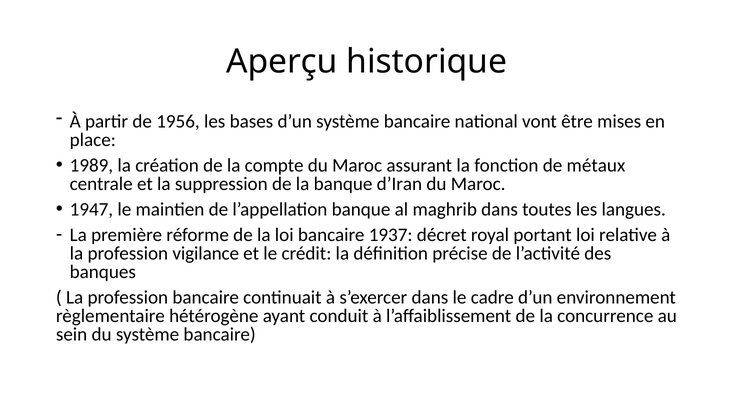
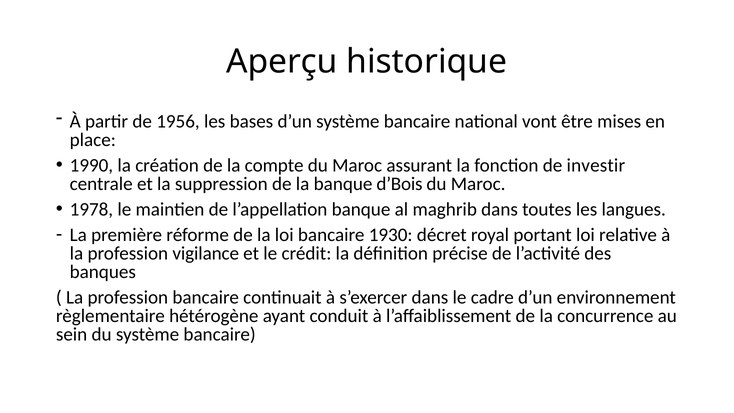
1989: 1989 -> 1990
métaux: métaux -> investir
d’Iran: d’Iran -> d’Bois
1947: 1947 -> 1978
1937: 1937 -> 1930
